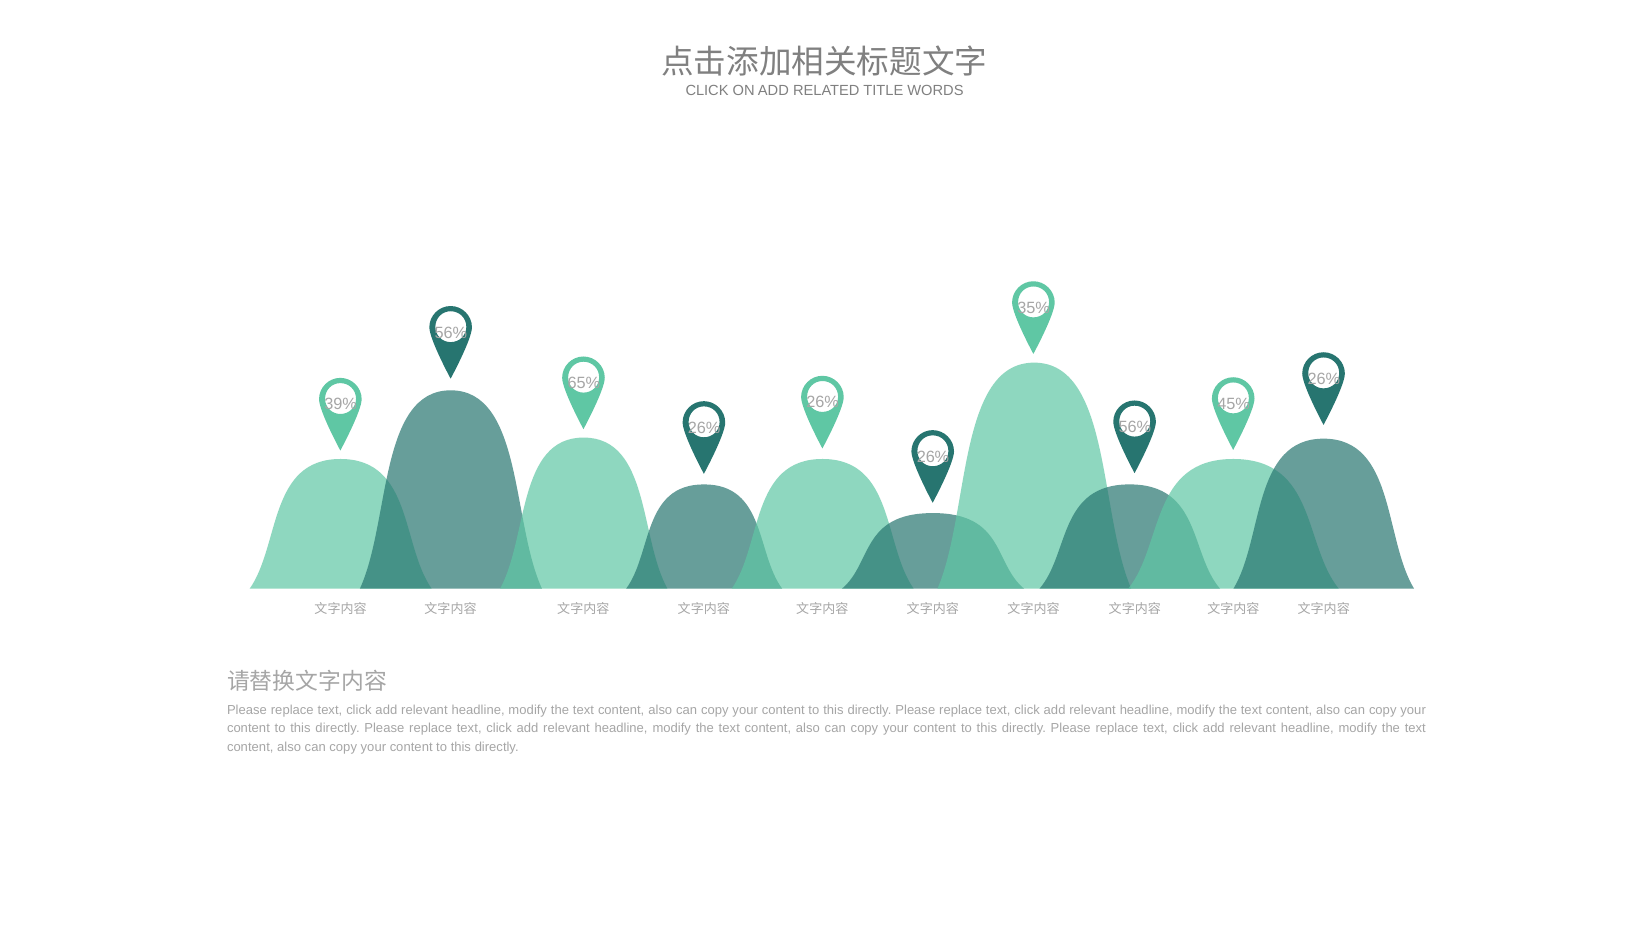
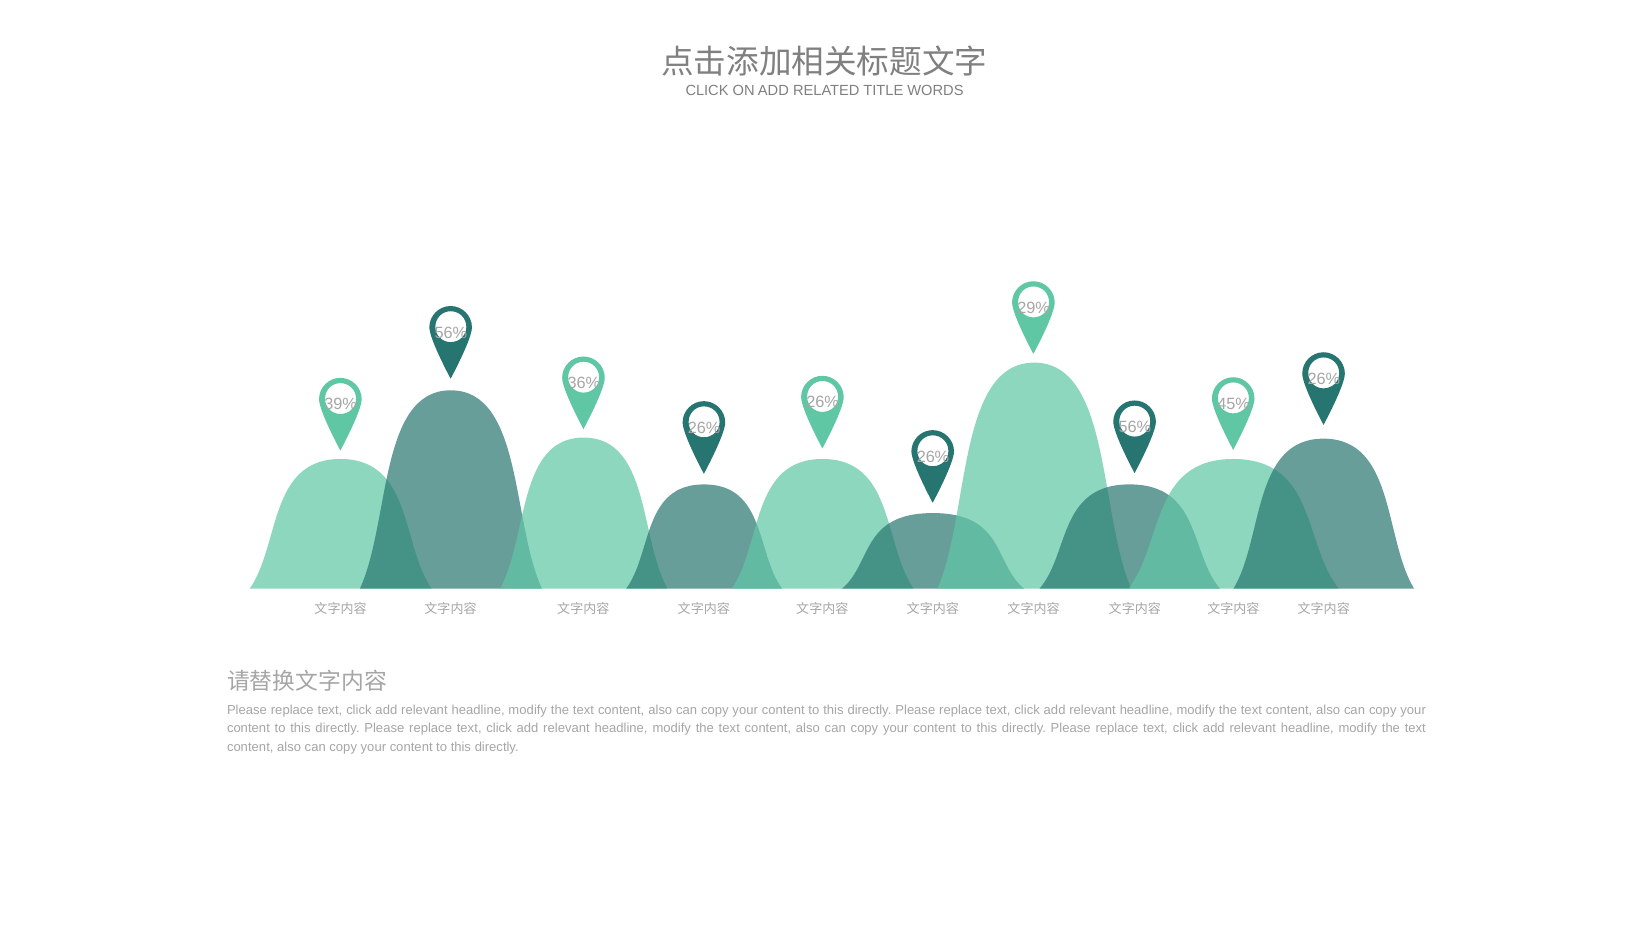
35%: 35% -> 29%
65%: 65% -> 36%
